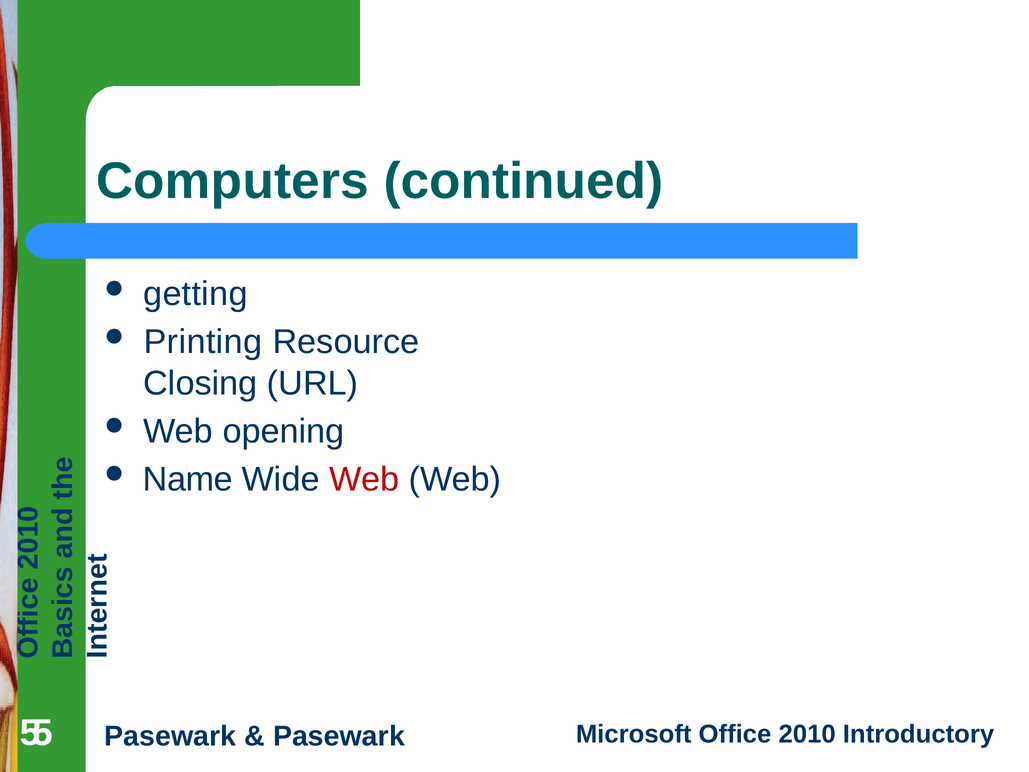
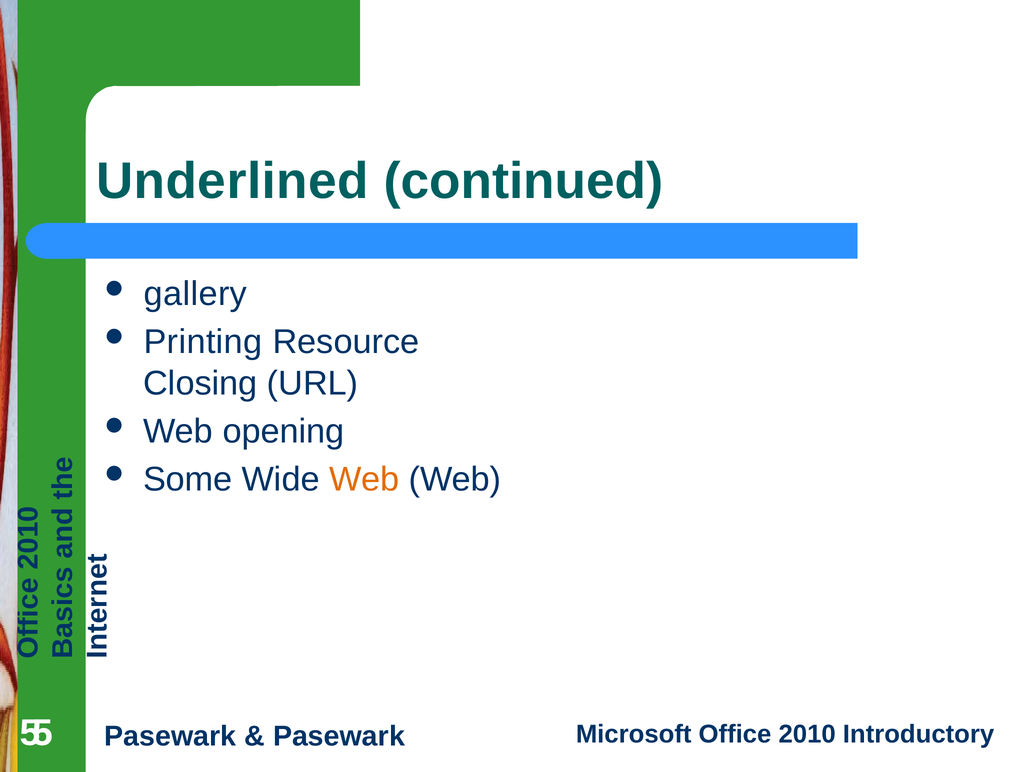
Computers: Computers -> Underlined
getting: getting -> gallery
Name: Name -> Some
Web at (364, 479) colour: red -> orange
